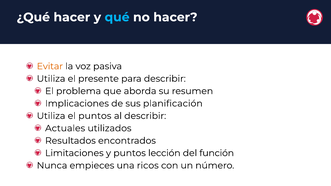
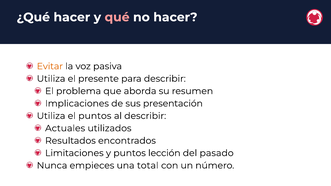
qué colour: light blue -> pink
planificación: planificación -> presentación
función: función -> pasado
ricos: ricos -> total
